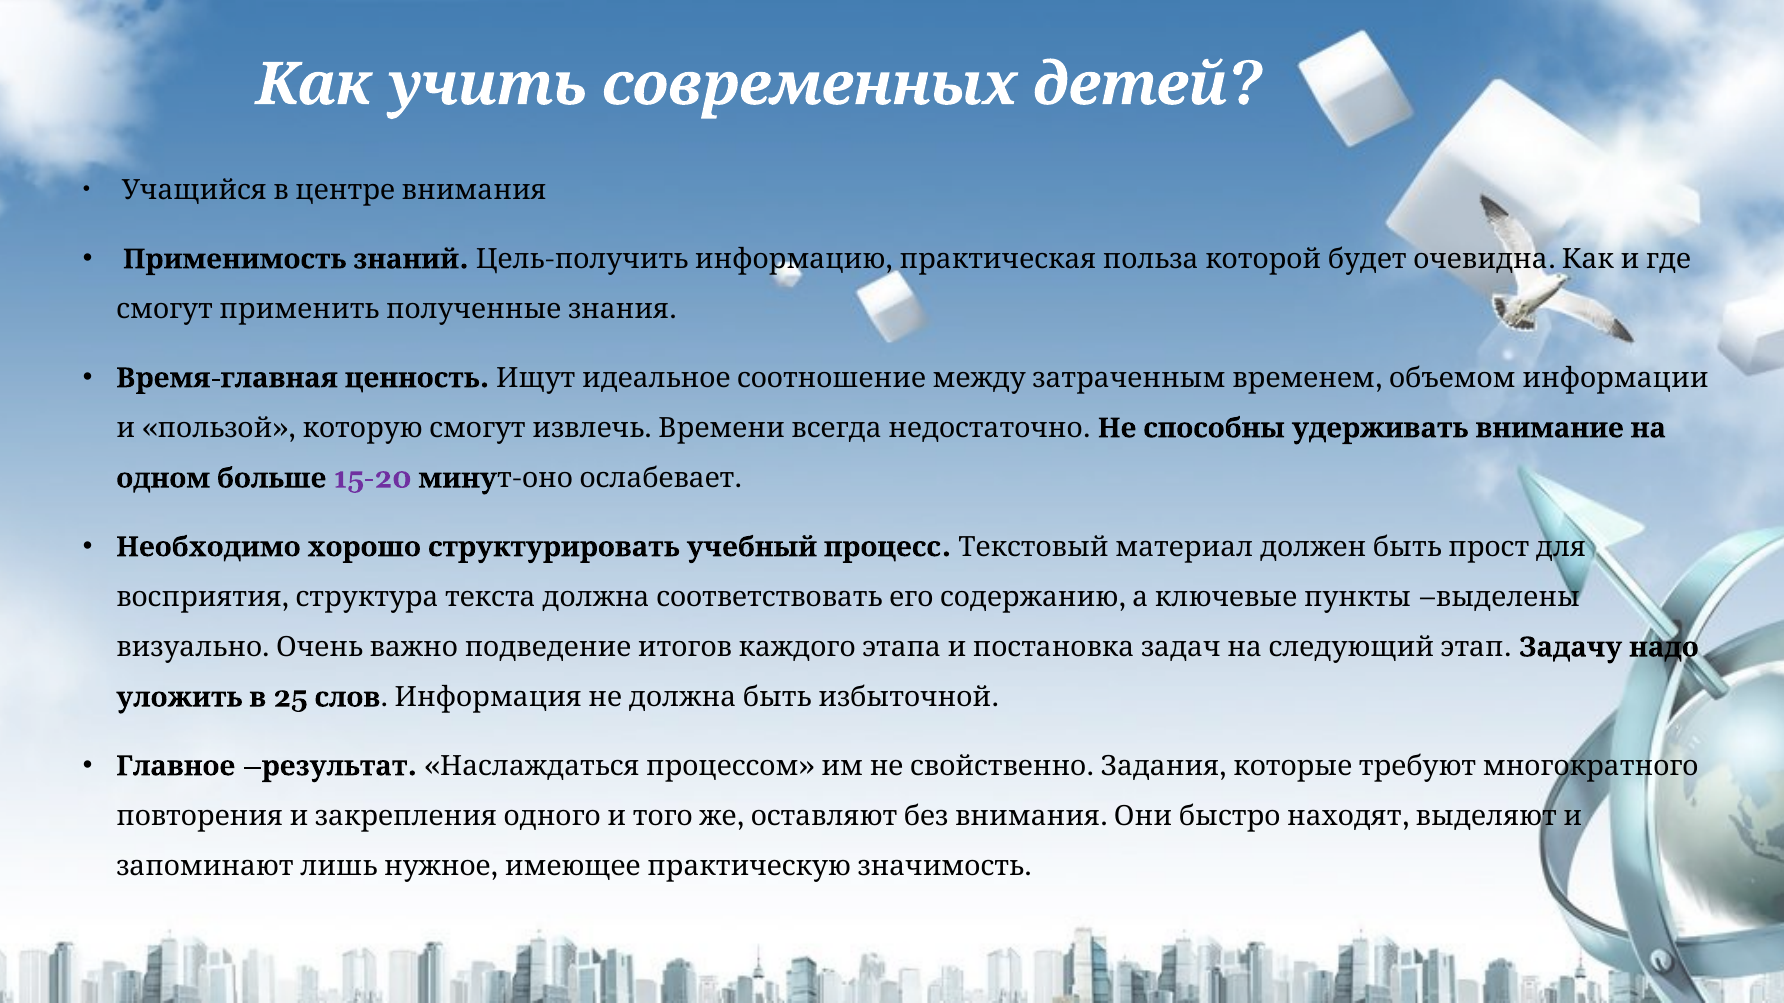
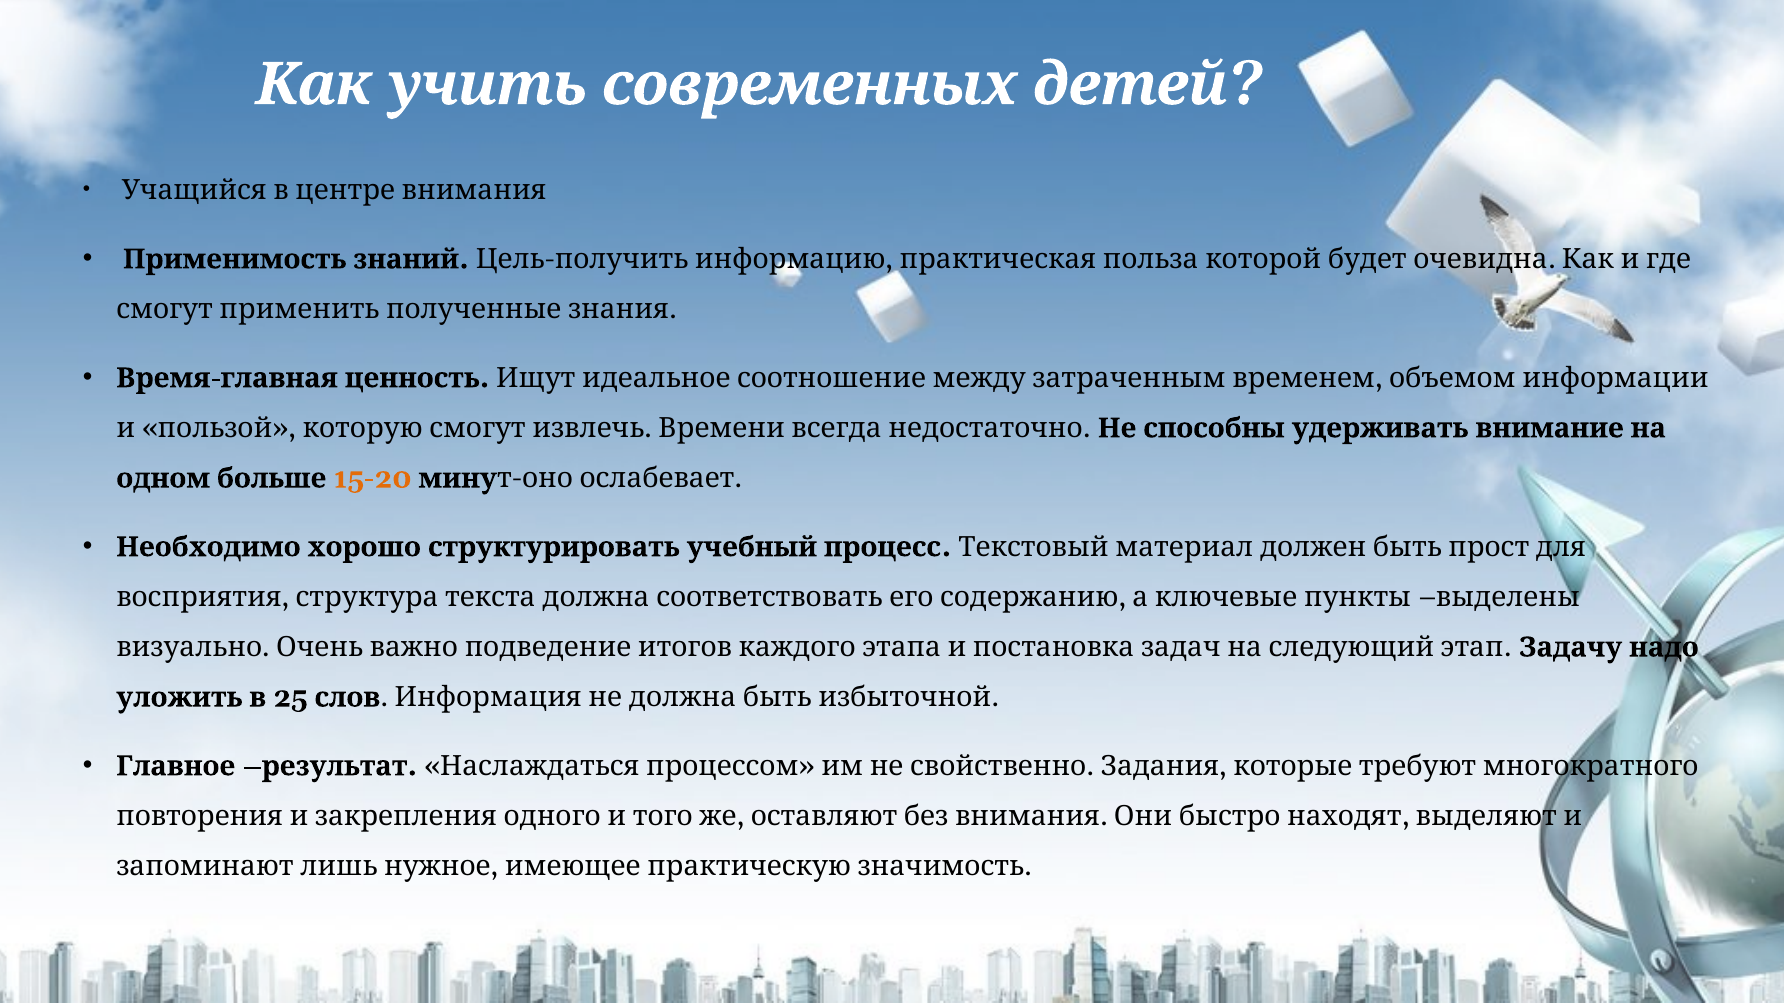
15-20 colour: purple -> orange
